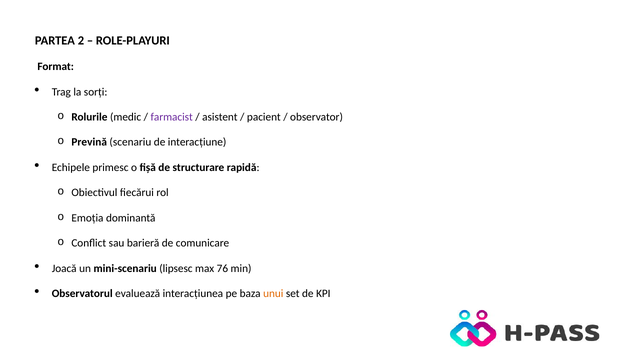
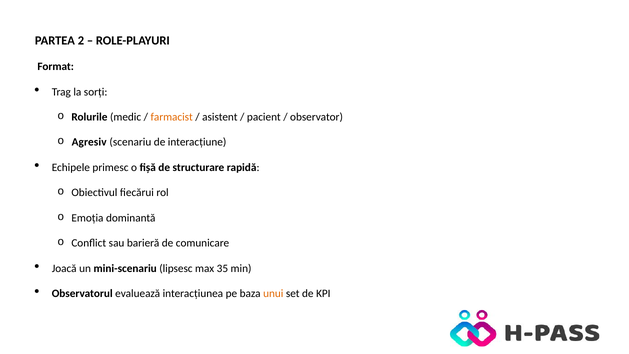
farmacist colour: purple -> orange
Prevină: Prevină -> Agresiv
76: 76 -> 35
